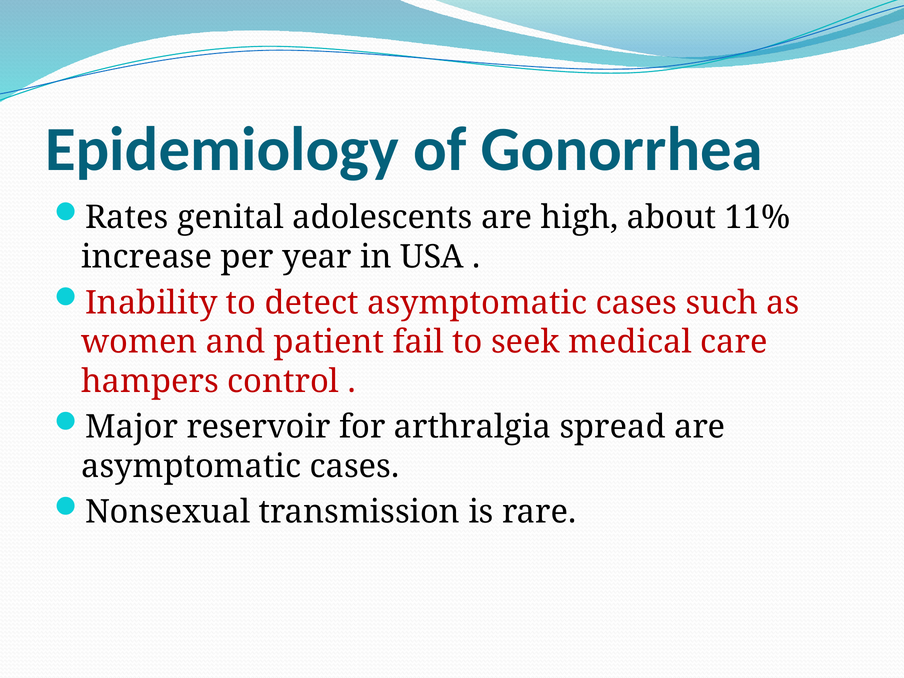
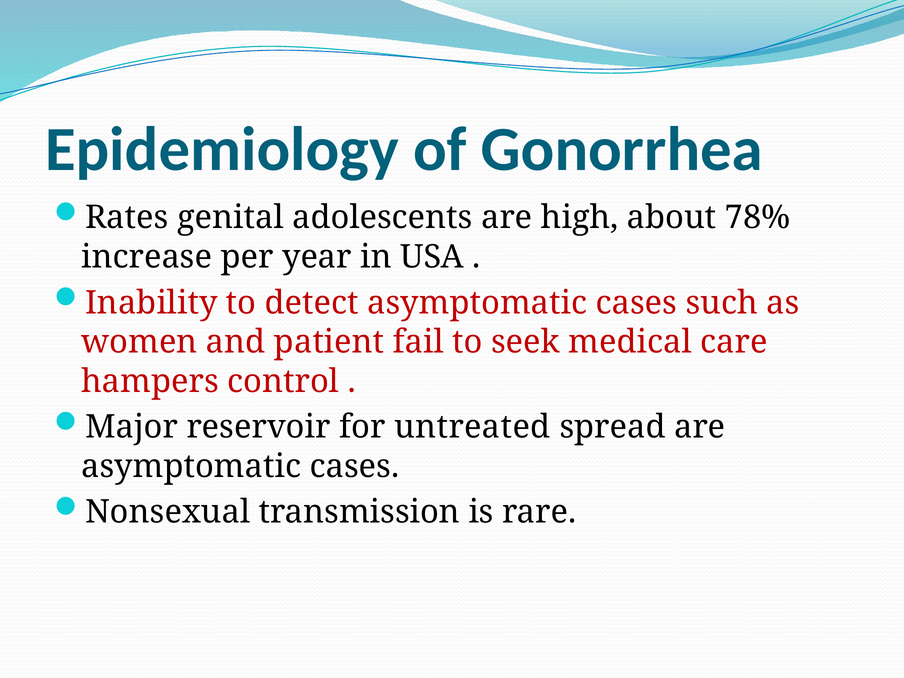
11%: 11% -> 78%
arthralgia: arthralgia -> untreated
